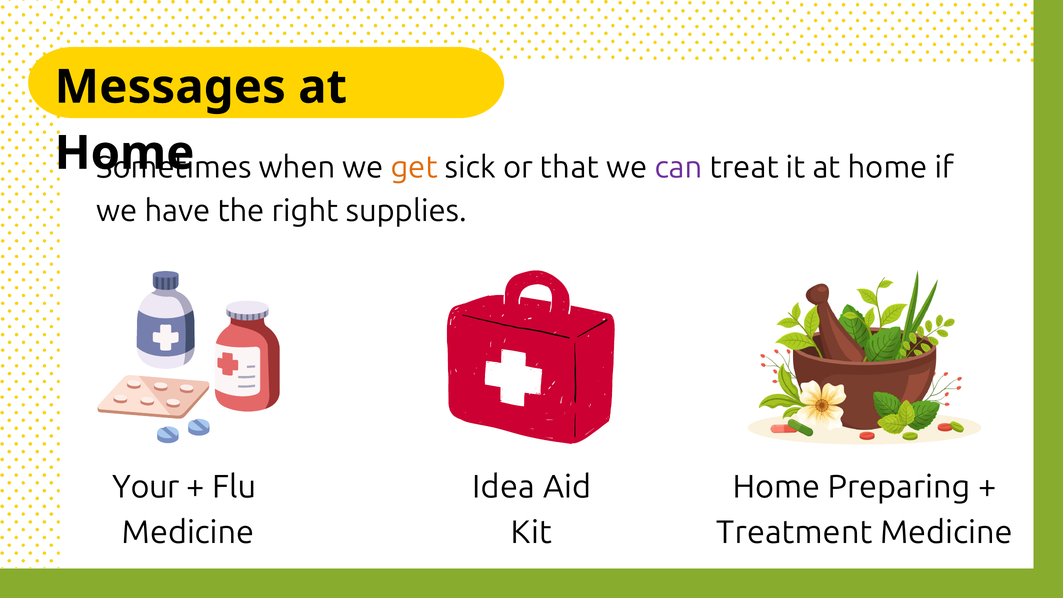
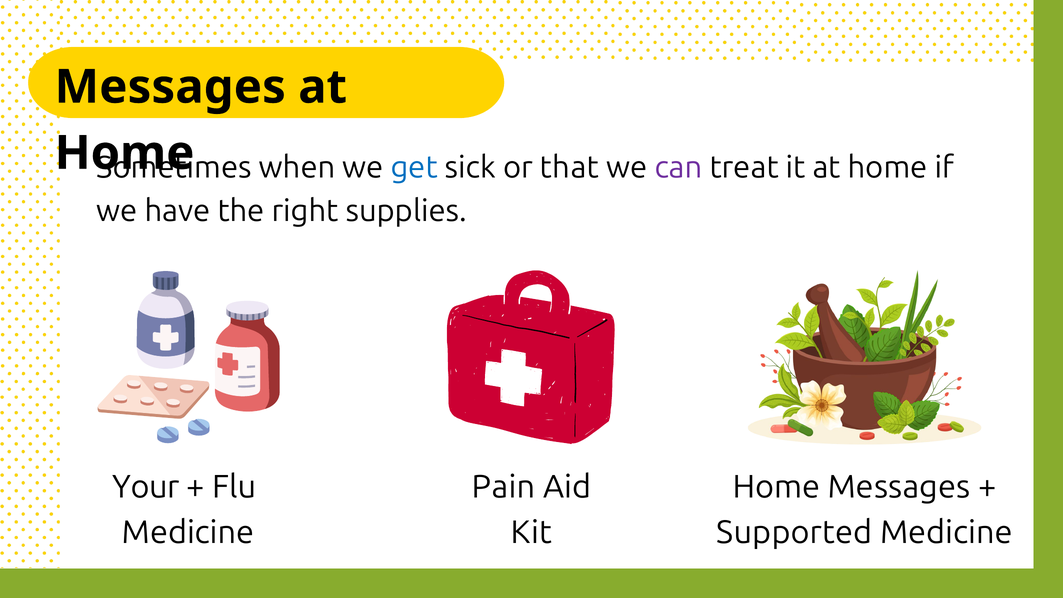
get colour: orange -> blue
Idea: Idea -> Pain
Home Preparing: Preparing -> Messages
Treatment: Treatment -> Supported
